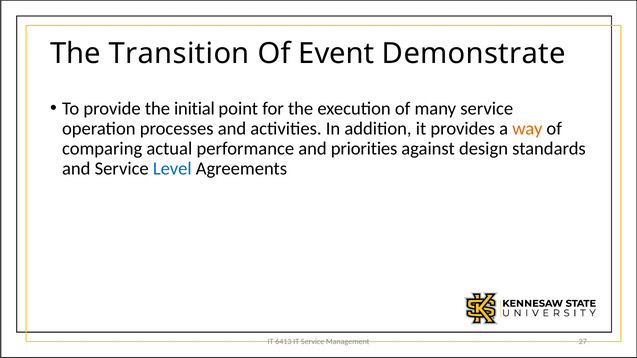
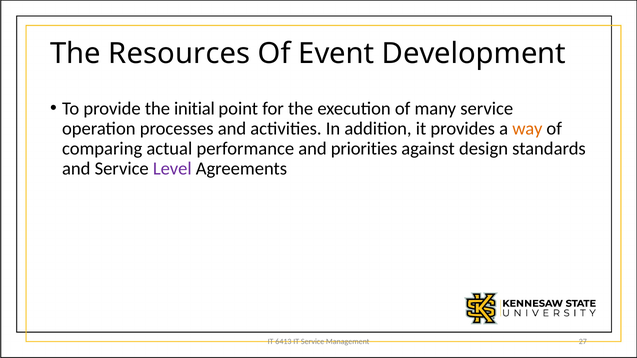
Transition: Transition -> Resources
Demonstrate: Demonstrate -> Development
Level colour: blue -> purple
